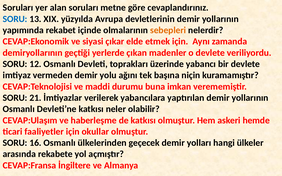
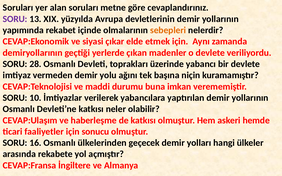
SORU at (15, 19) colour: blue -> purple
12: 12 -> 28
21: 21 -> 10
okullar: okullar -> sonucu
